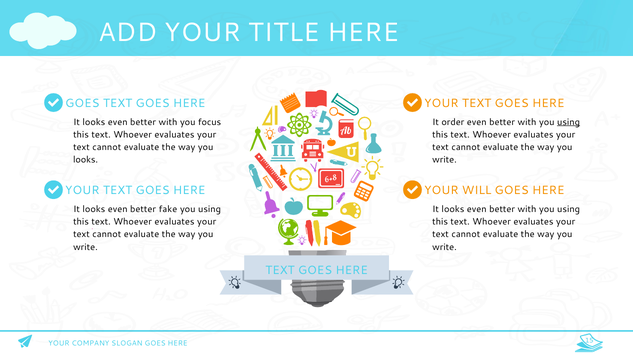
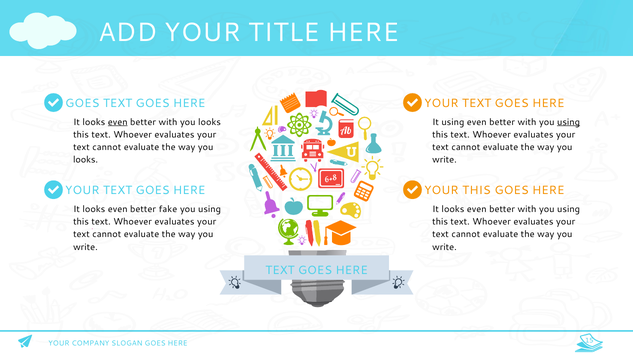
even at (118, 122) underline: none -> present
with you focus: focus -> looks
It order: order -> using
YOUR WILL: WILL -> THIS
